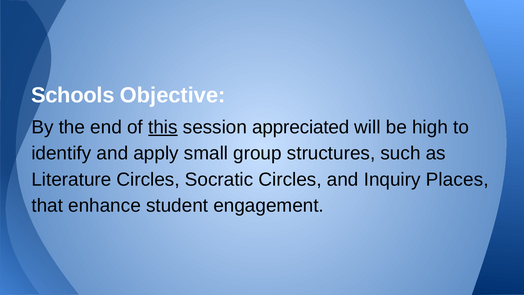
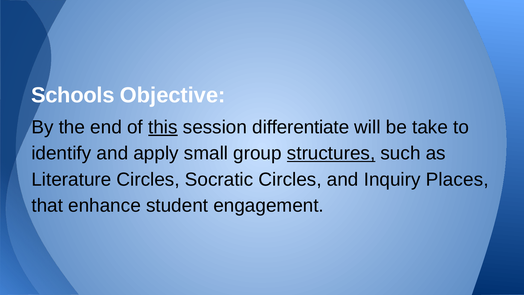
appreciated: appreciated -> differentiate
high: high -> take
structures underline: none -> present
